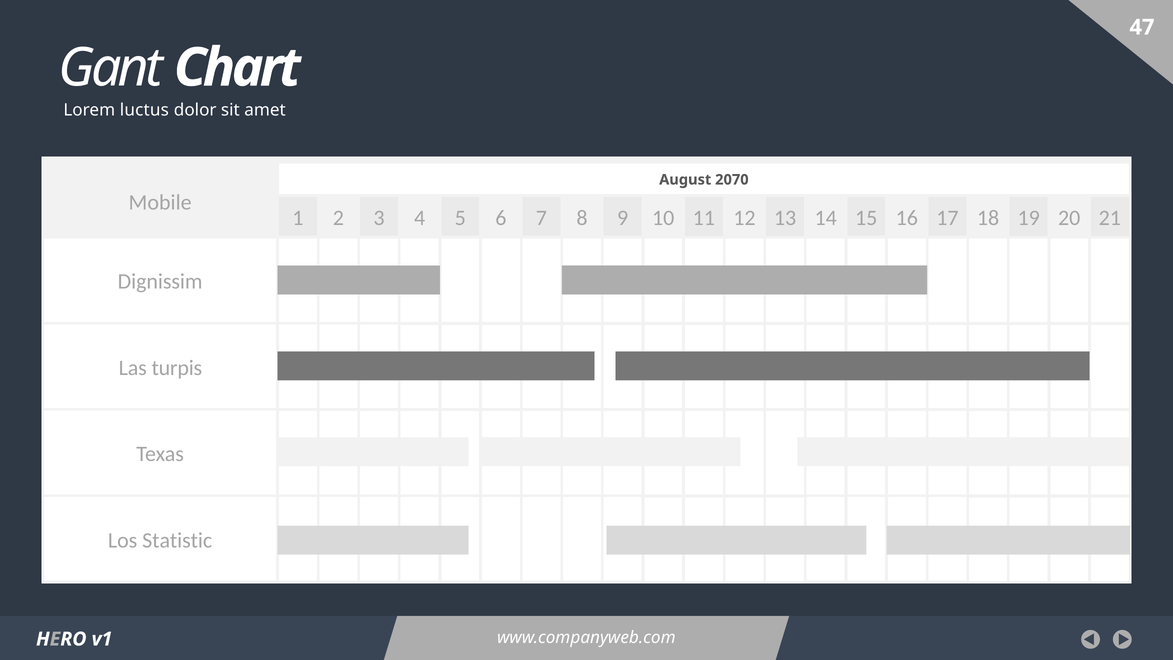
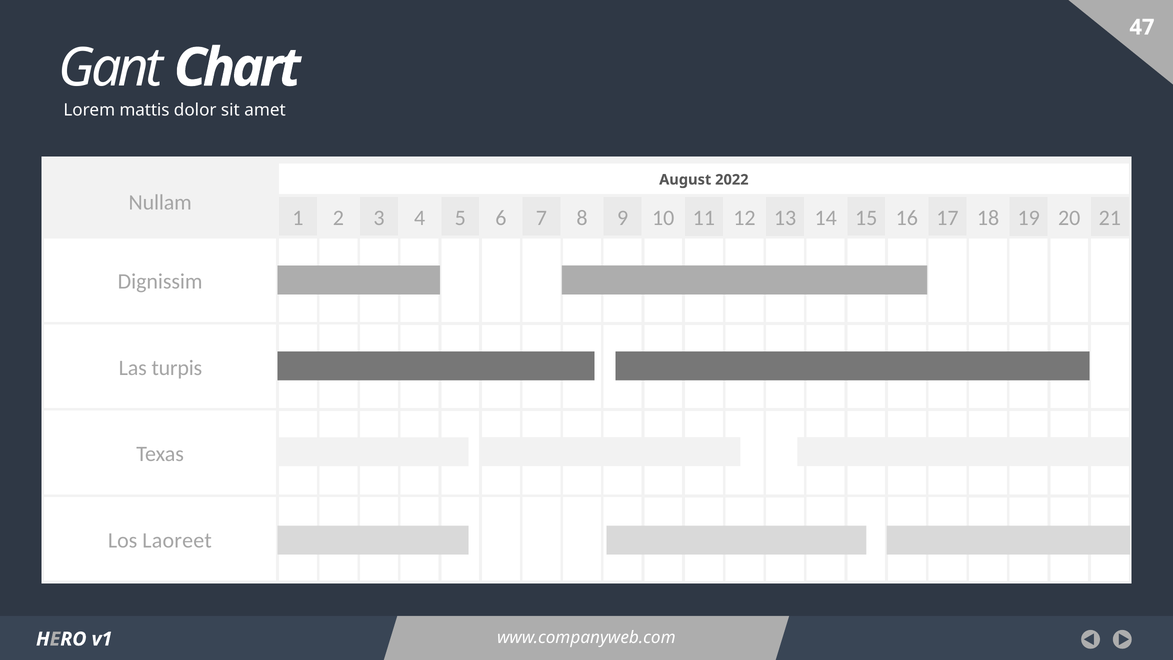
luctus: luctus -> mattis
2070: 2070 -> 2022
Mobile: Mobile -> Nullam
Statistic: Statistic -> Laoreet
